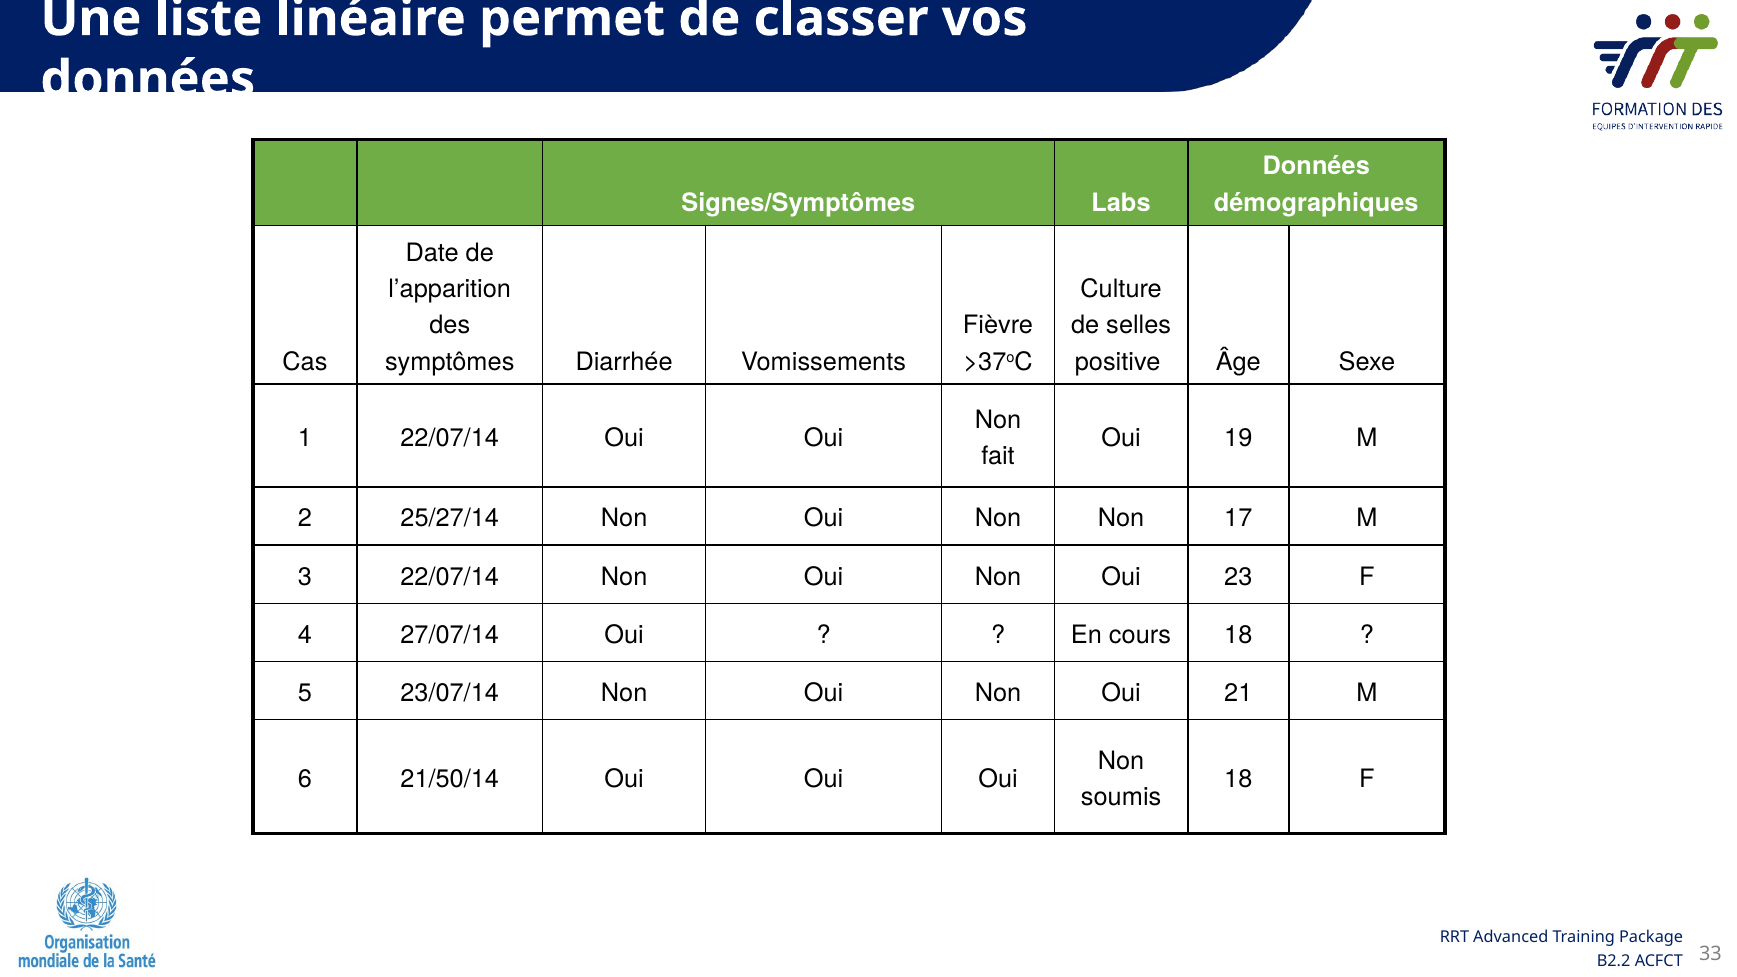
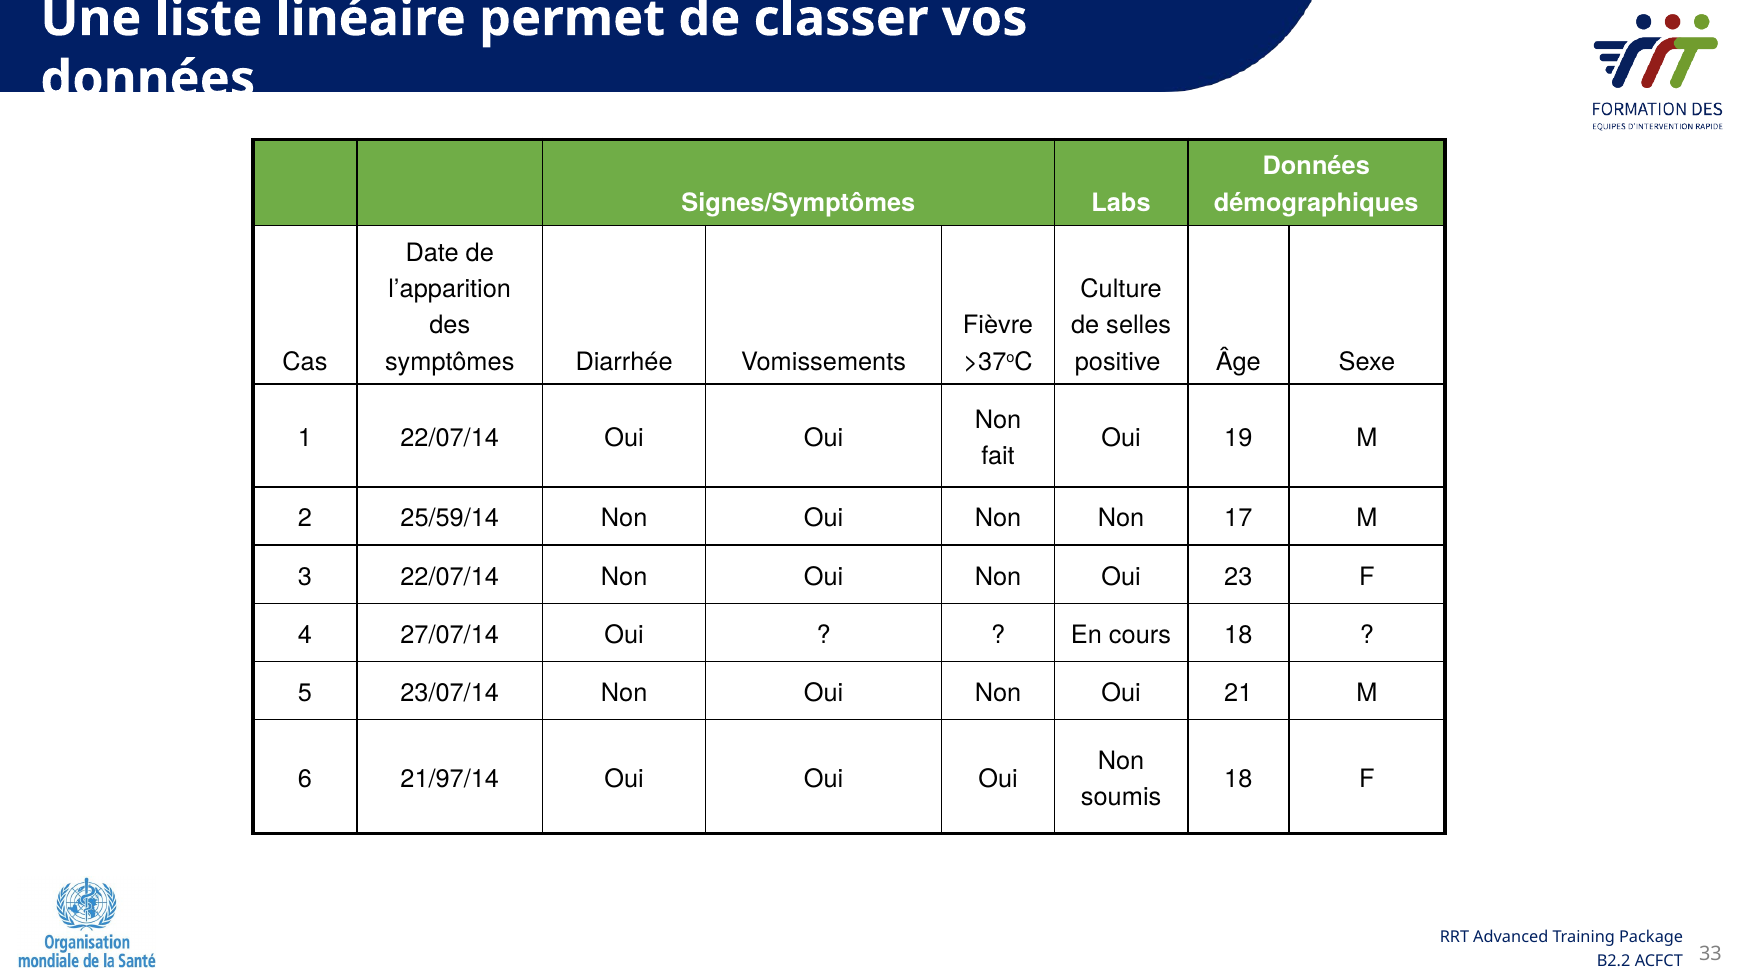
25/27/14: 25/27/14 -> 25/59/14
21/50/14: 21/50/14 -> 21/97/14
